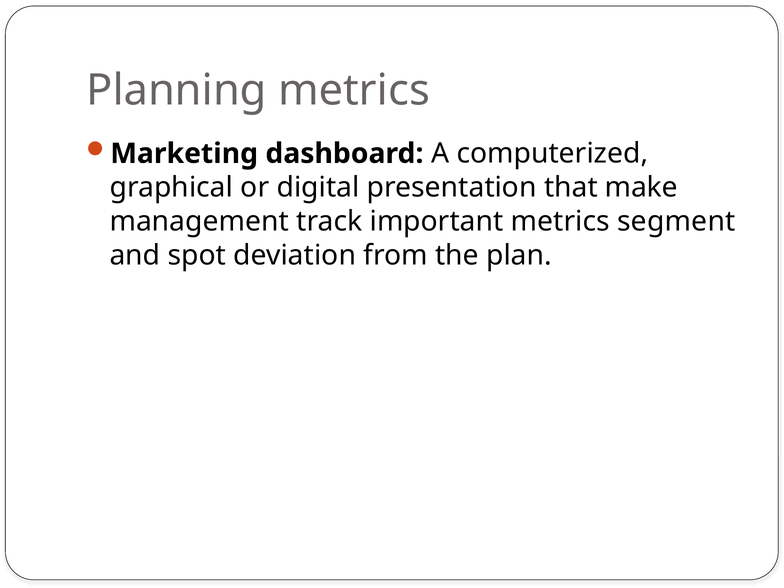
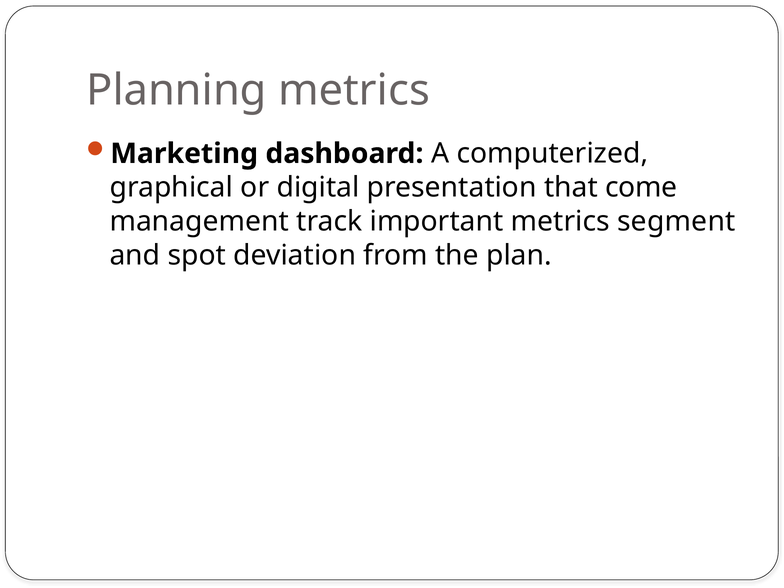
make: make -> come
